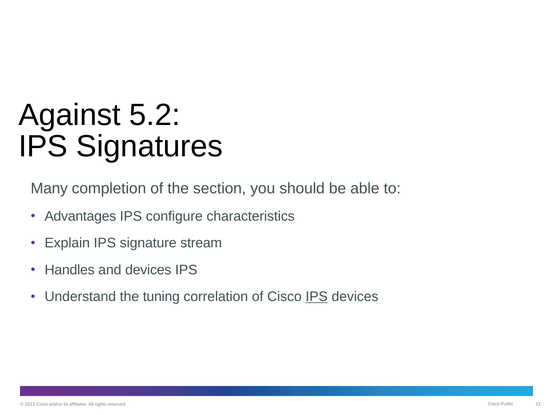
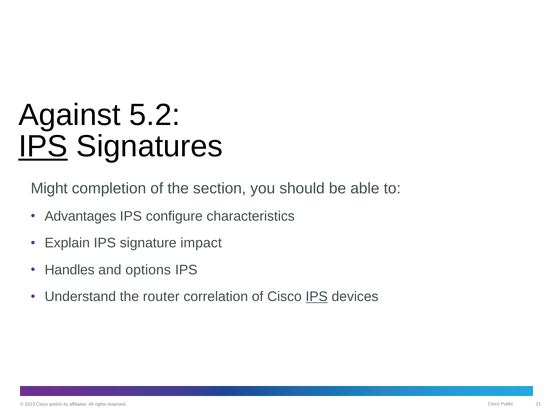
IPS at (43, 146) underline: none -> present
Many: Many -> Might
stream: stream -> impact
and devices: devices -> options
tuning: tuning -> router
